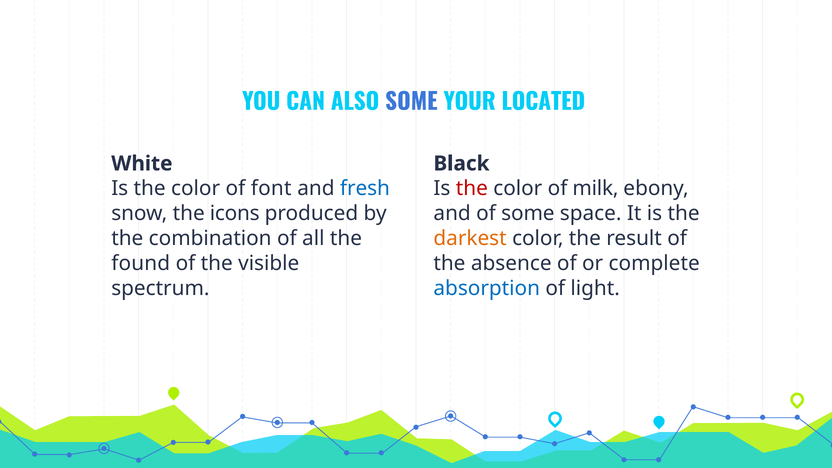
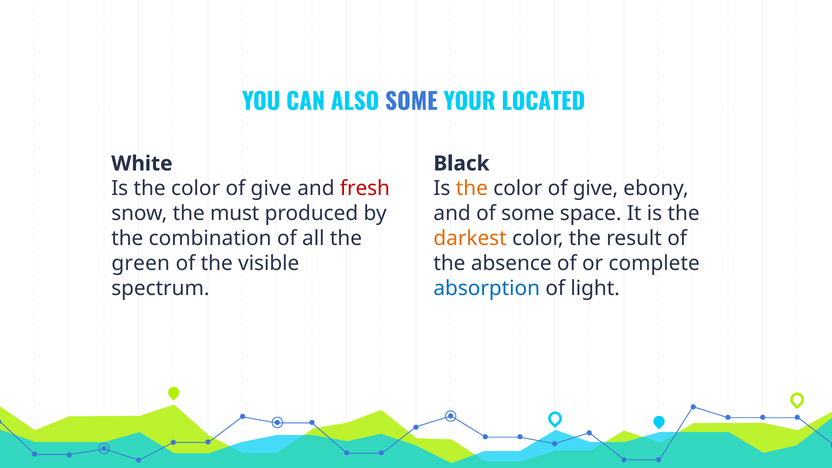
font at (271, 189): font -> give
fresh colour: blue -> red
the at (472, 189) colour: red -> orange
milk at (595, 189): milk -> give
icons: icons -> must
found: found -> green
